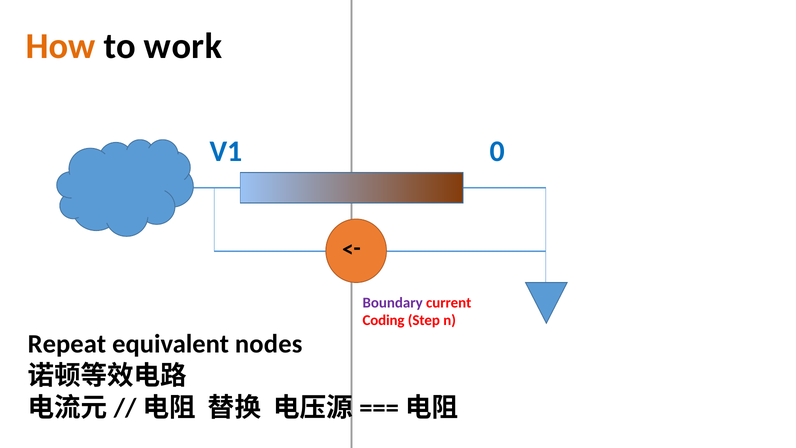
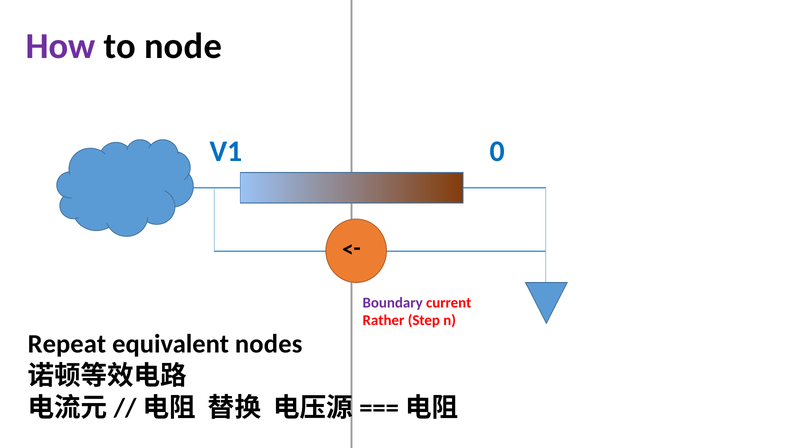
How colour: orange -> purple
work: work -> node
Coding: Coding -> Rather
